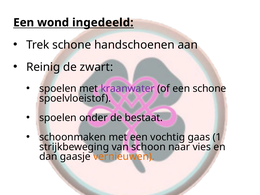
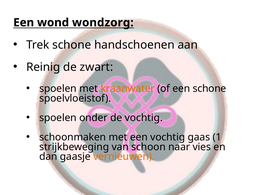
ingedeeld: ingedeeld -> wondzorg
kraanwater colour: purple -> orange
de bestaat: bestaat -> vochtig
